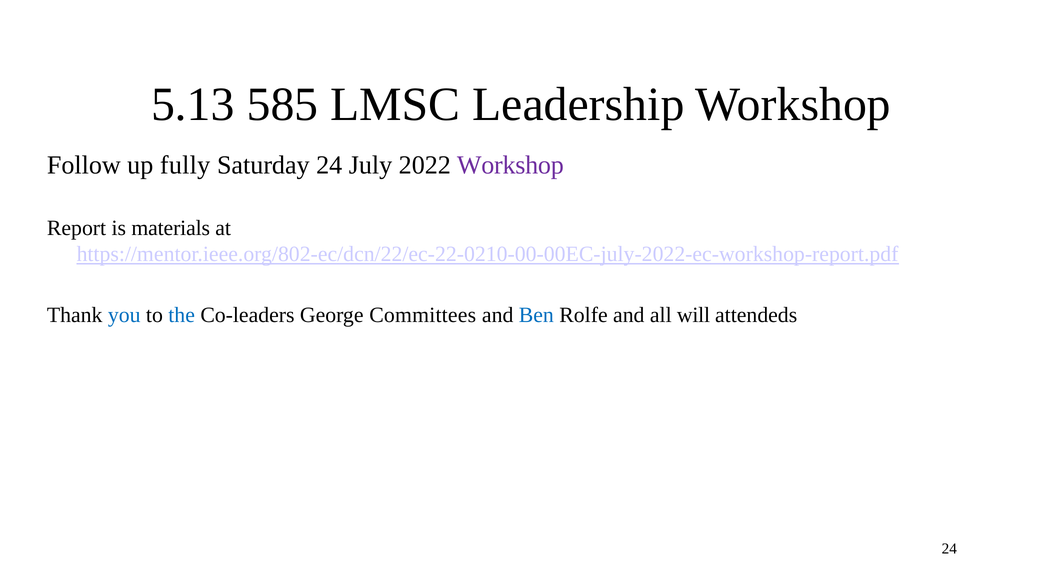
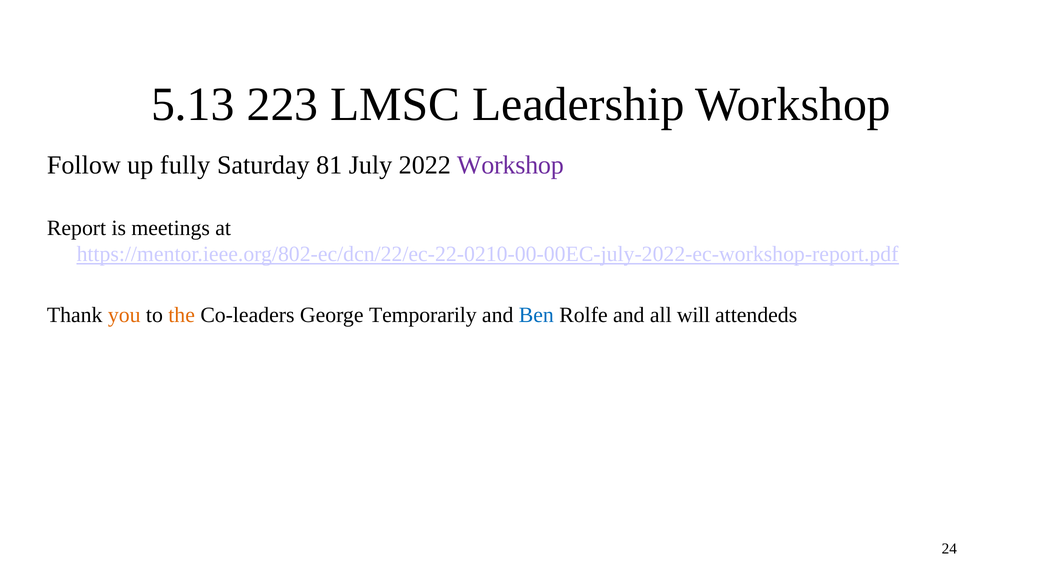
585: 585 -> 223
Saturday 24: 24 -> 81
materials: materials -> meetings
you colour: blue -> orange
the colour: blue -> orange
Committees: Committees -> Temporarily
